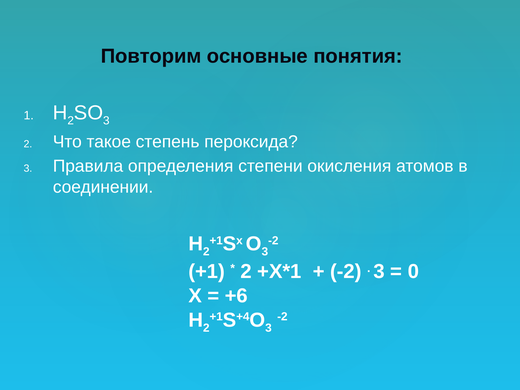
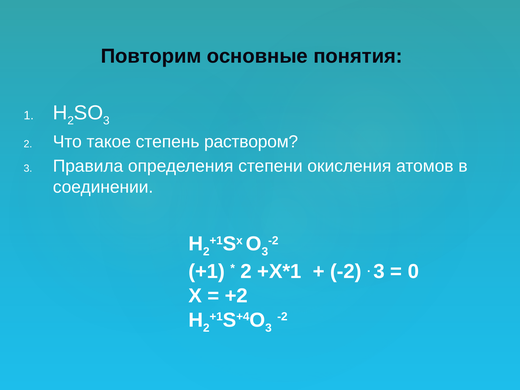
пероксида: пероксида -> раствором
+6: +6 -> +2
